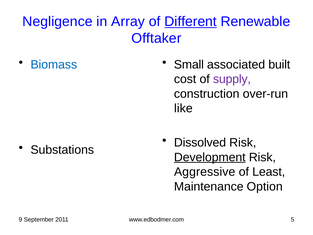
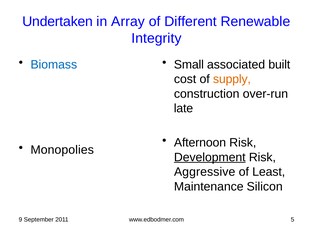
Negligence: Negligence -> Undertaken
Different underline: present -> none
Offtaker: Offtaker -> Integrity
supply colour: purple -> orange
like: like -> late
Dissolved: Dissolved -> Afternoon
Substations: Substations -> Monopolies
Option: Option -> Silicon
